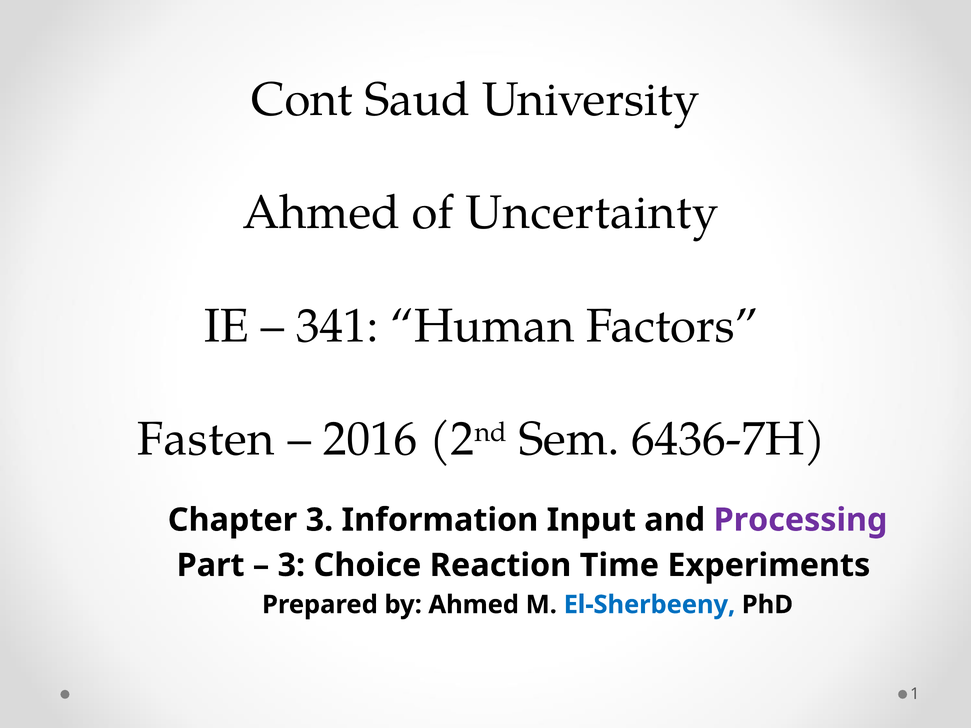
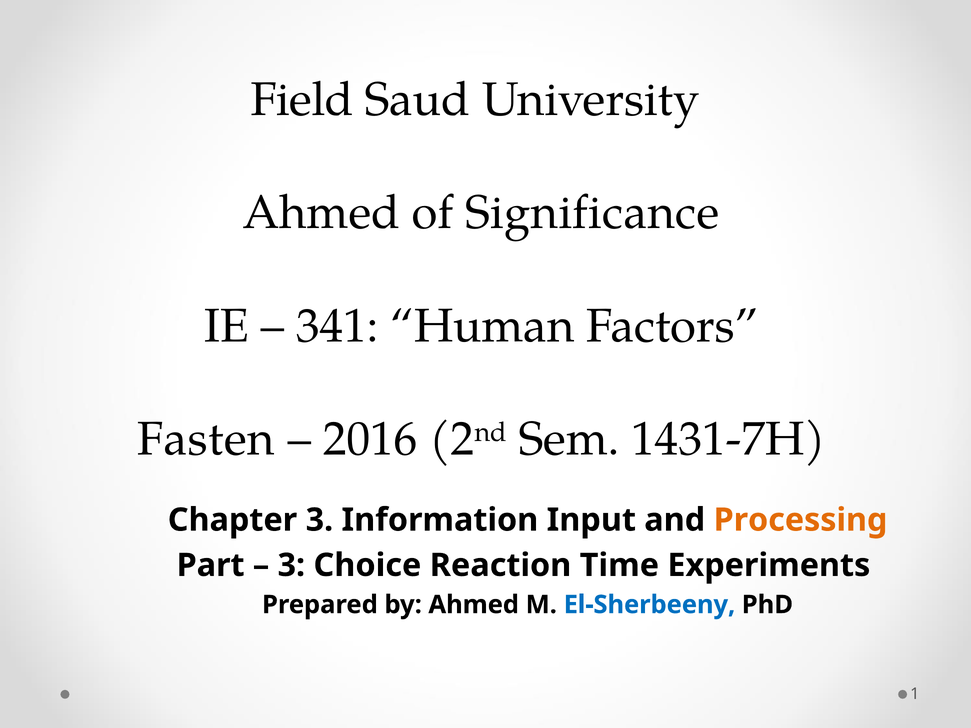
Cont: Cont -> Field
Uncertainty: Uncertainty -> Significance
6436-7H: 6436-7H -> 1431-7H
Processing colour: purple -> orange
